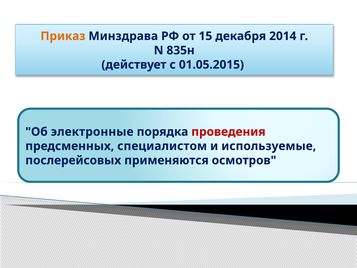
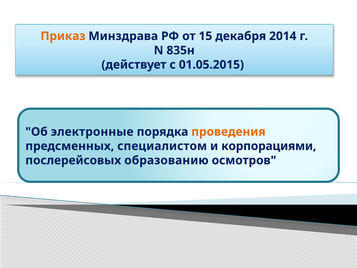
проведения colour: red -> orange
используемые: используемые -> корпорациями
применяются: применяются -> образованию
